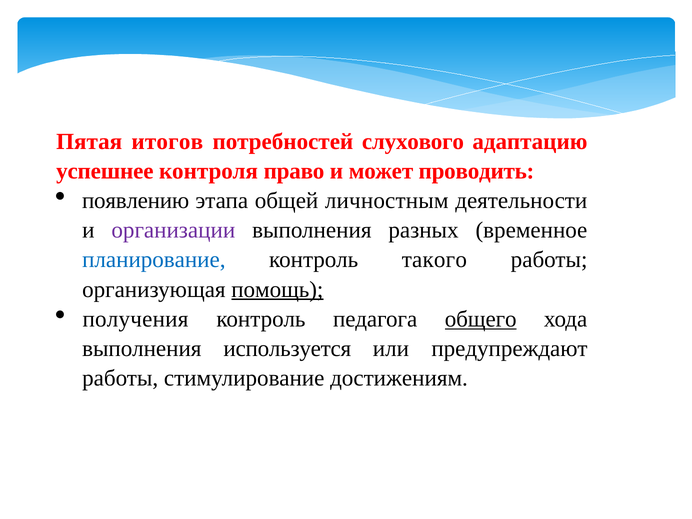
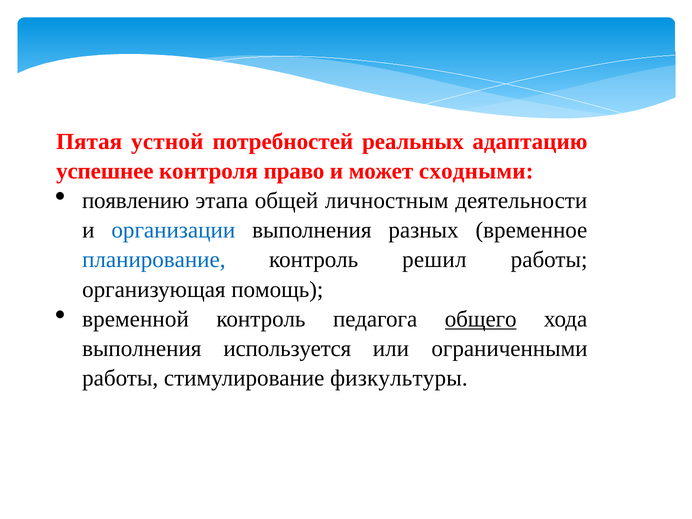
итогов: итогов -> устной
слухового: слухового -> реальных
проводить: проводить -> сходными
организации colour: purple -> blue
такого: такого -> решил
помощь underline: present -> none
получения: получения -> временной
предупреждают: предупреждают -> ограниченными
достижениям: достижениям -> физкультуры
